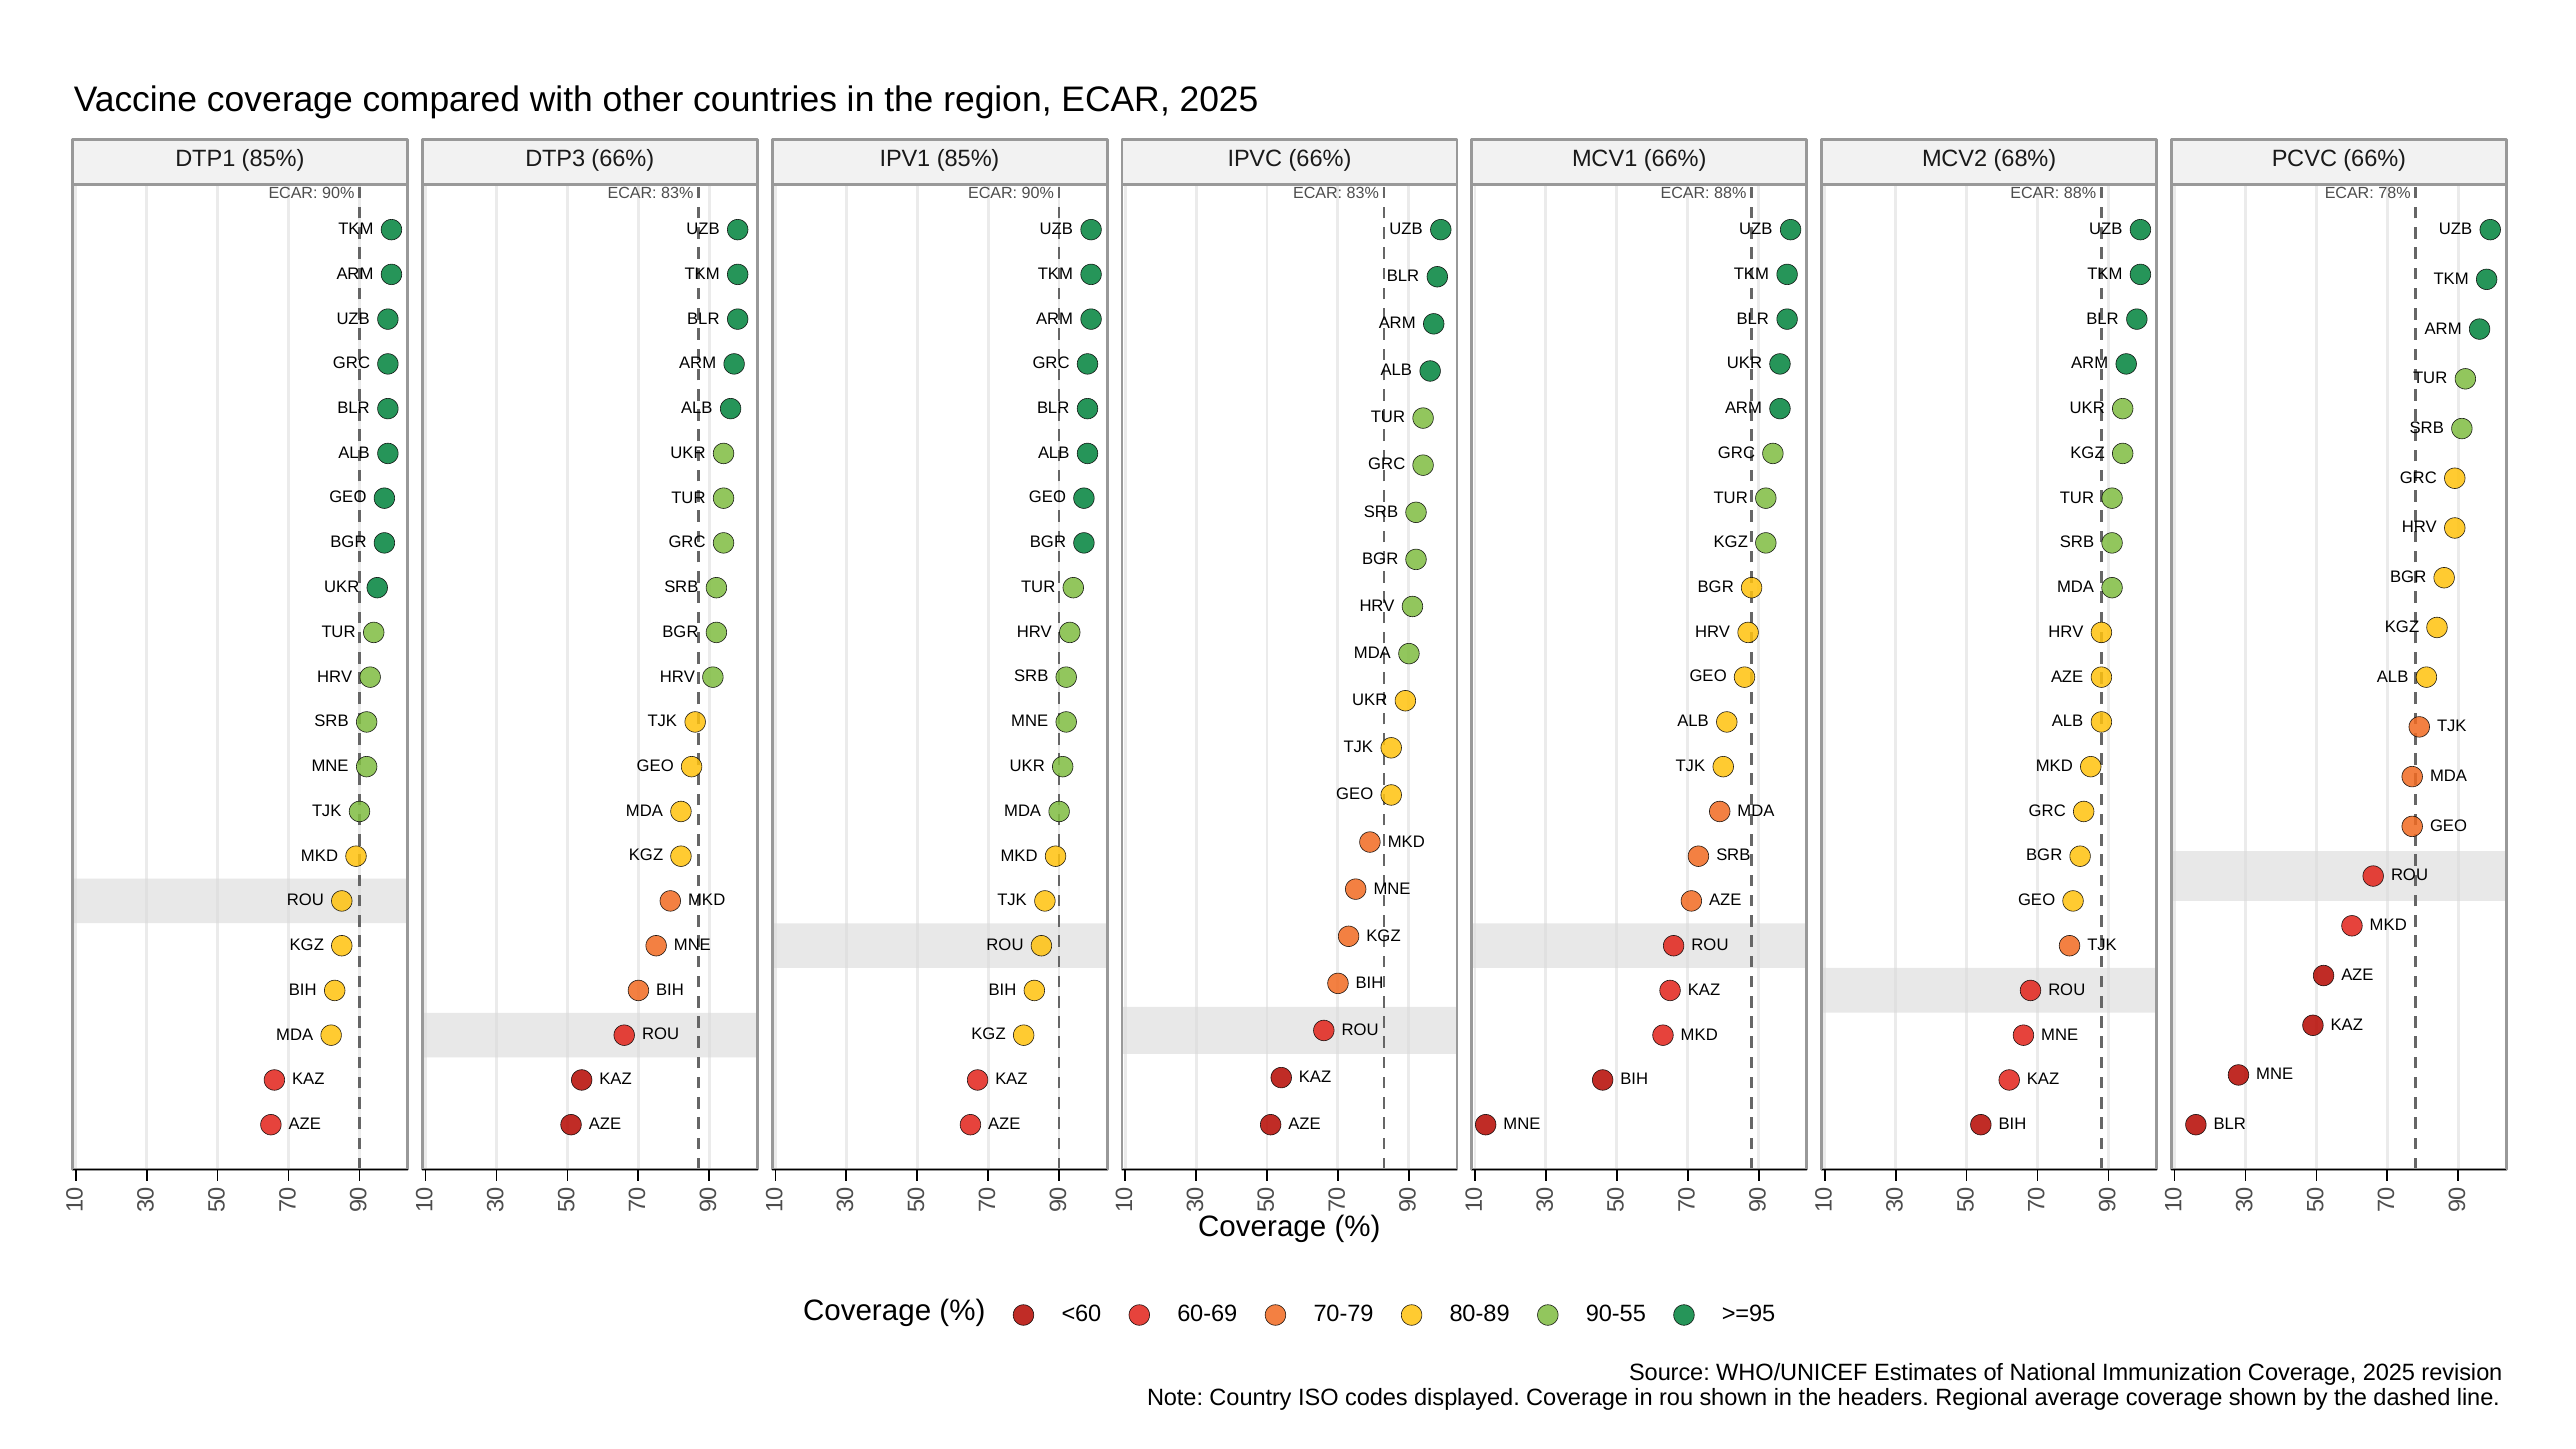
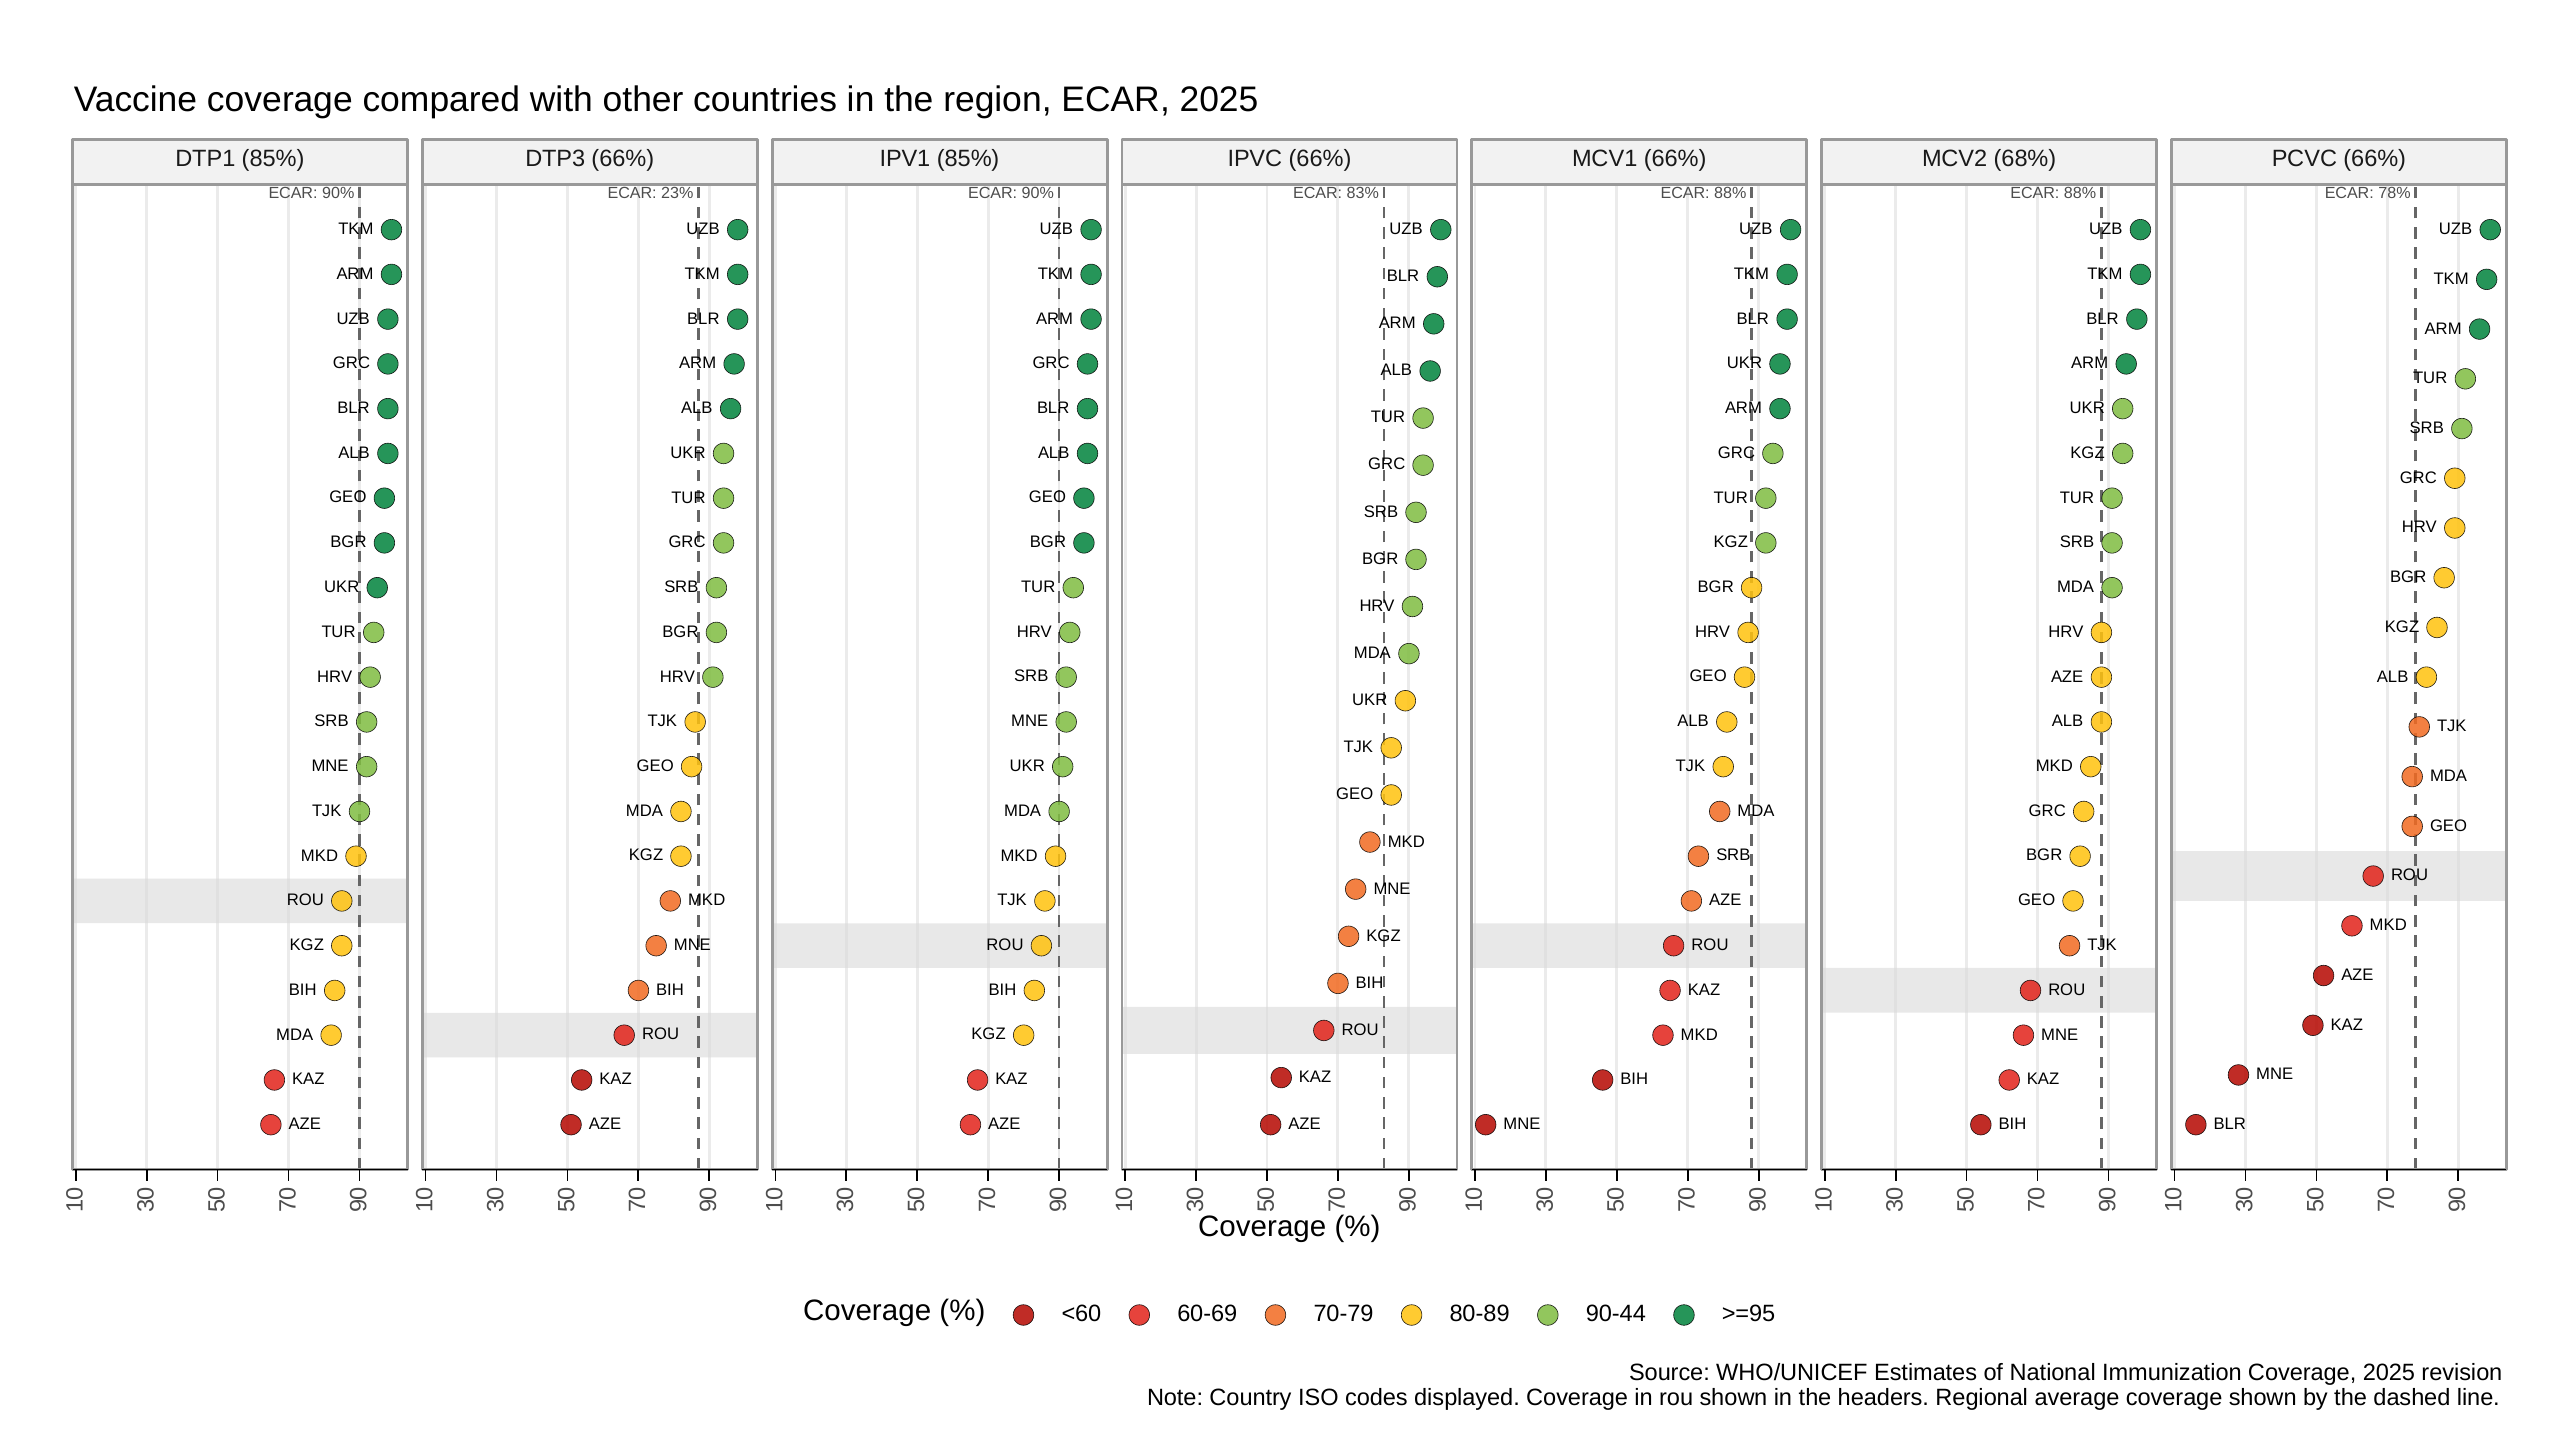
83% at (677, 193): 83% -> 23%
90-55: 90-55 -> 90-44
